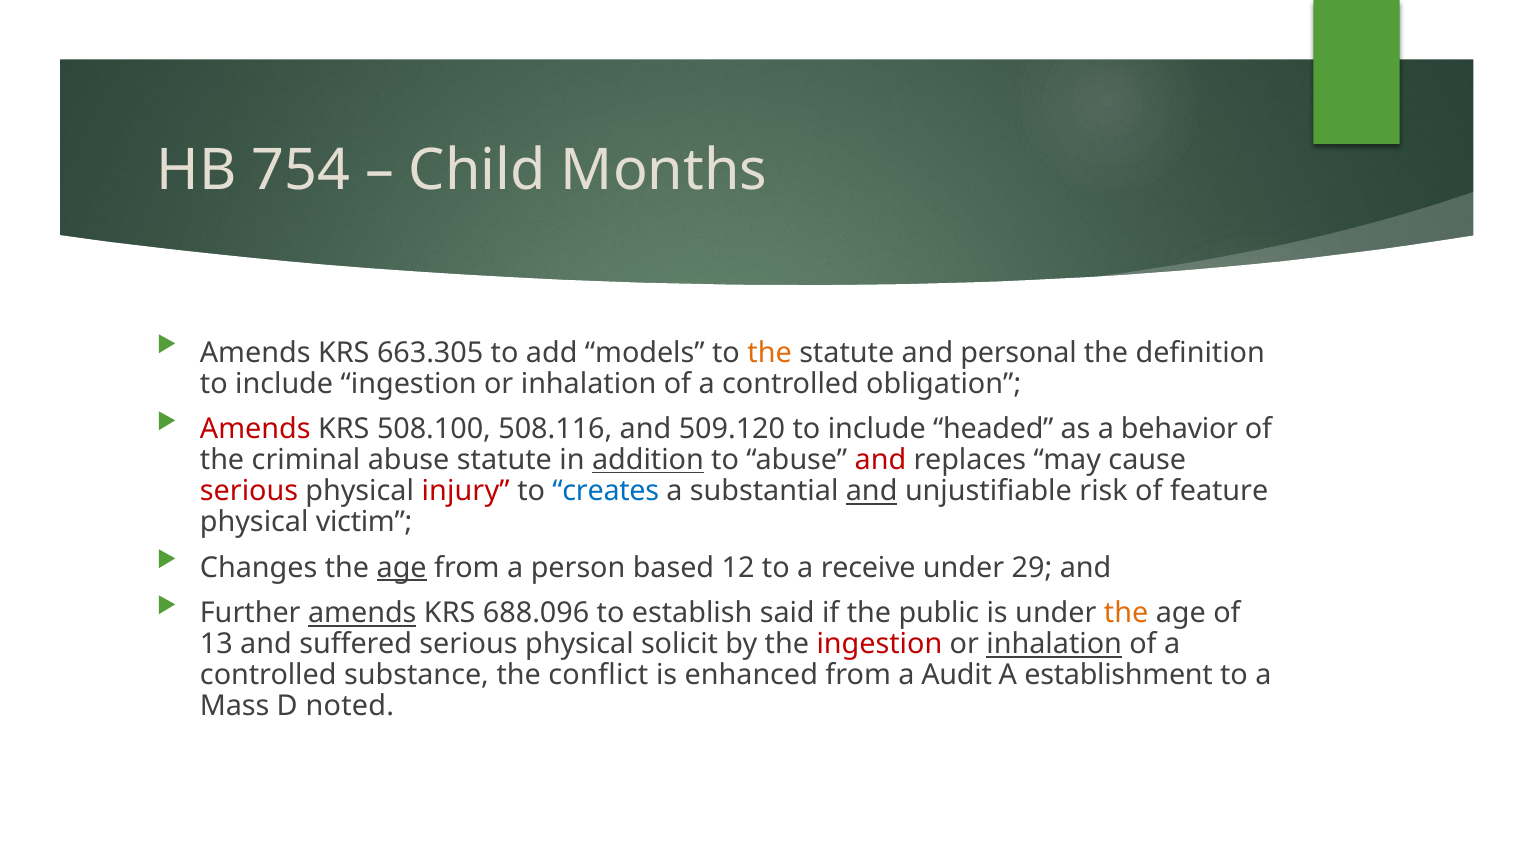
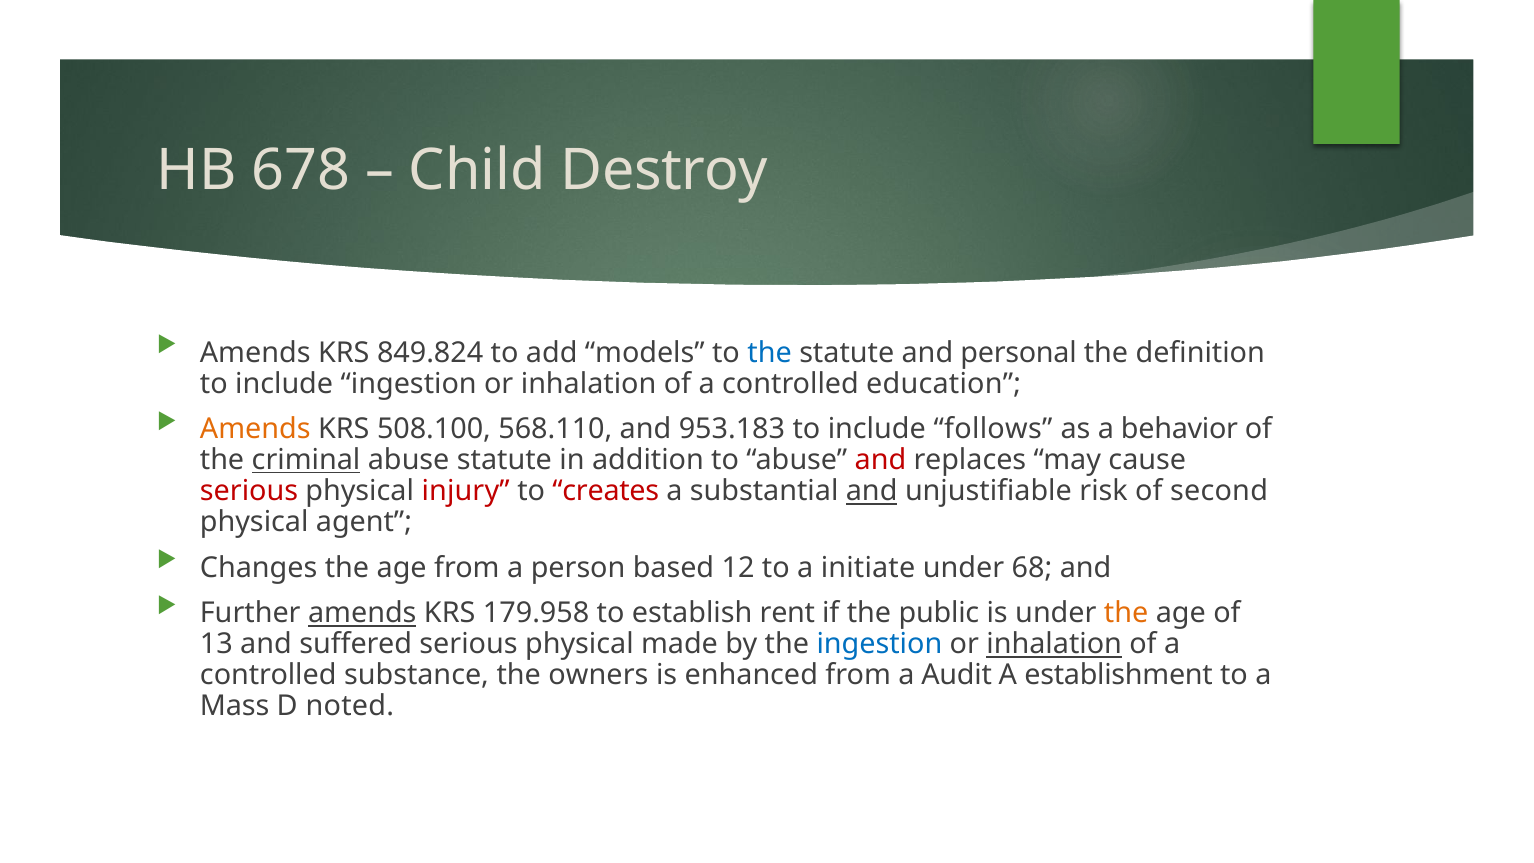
754: 754 -> 678
Months: Months -> Destroy
663.305: 663.305 -> 849.824
the at (770, 353) colour: orange -> blue
obligation: obligation -> education
Amends at (255, 429) colour: red -> orange
508.116: 508.116 -> 568.110
509.120: 509.120 -> 953.183
headed: headed -> follows
criminal underline: none -> present
addition underline: present -> none
creates colour: blue -> red
feature: feature -> second
victim: victim -> agent
age at (402, 568) underline: present -> none
receive: receive -> initiate
29: 29 -> 68
688.096: 688.096 -> 179.958
said: said -> rent
solicit: solicit -> made
ingestion at (879, 644) colour: red -> blue
conflict: conflict -> owners
